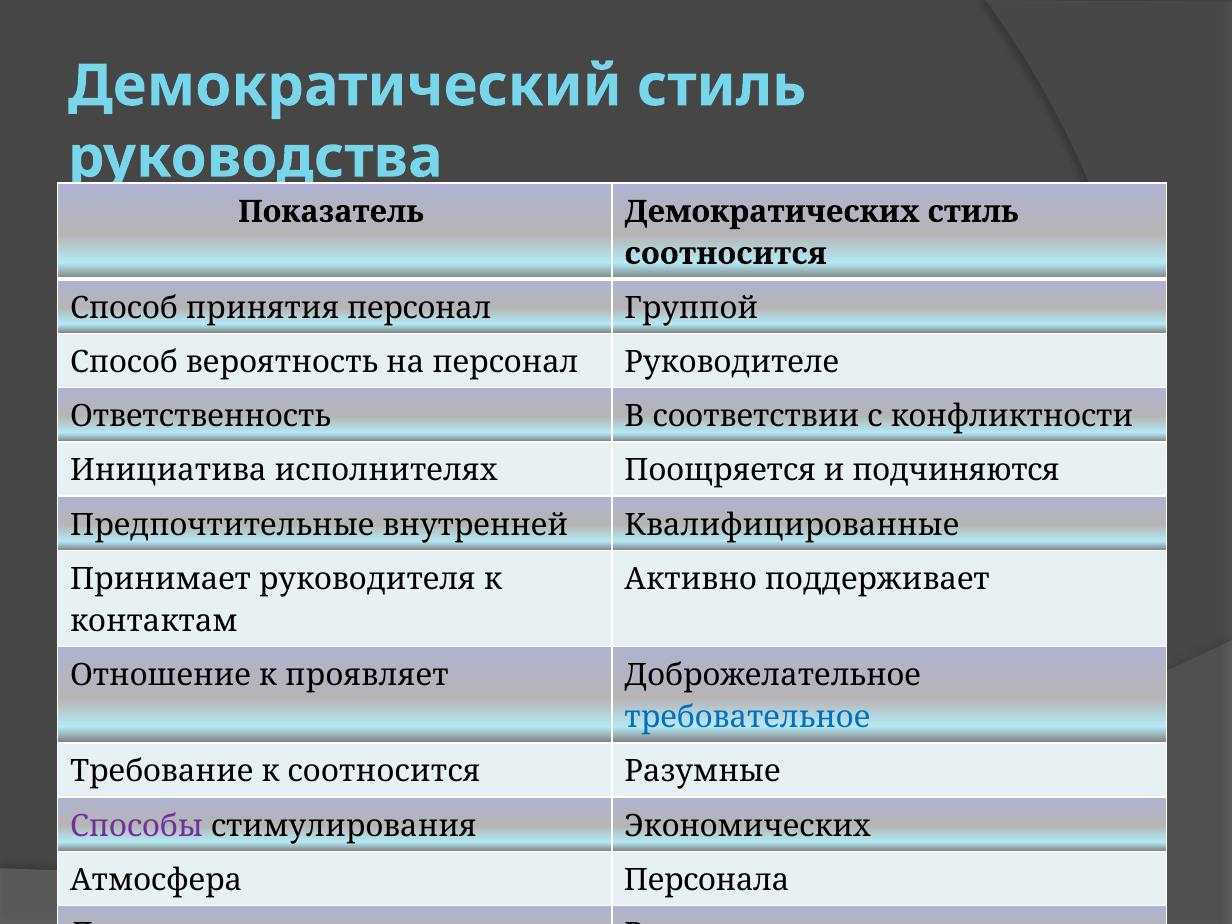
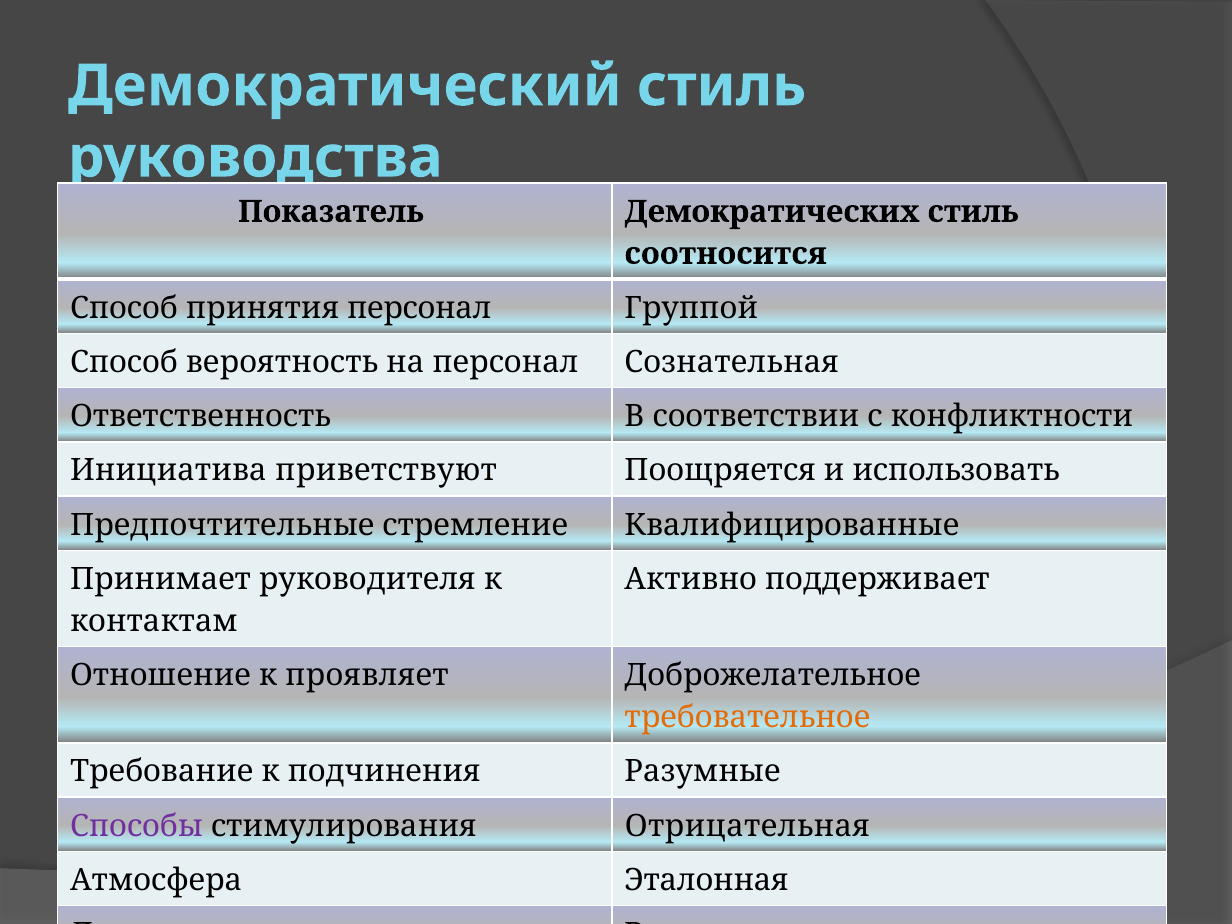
Руководителе: Руководителе -> Сознательная
исполнителях: исполнителях -> приветствуют
подчиняются: подчиняются -> использовать
внутренней: внутренней -> стремление
требовательное colour: blue -> orange
к соотносится: соотносится -> подчинения
Экономических: Экономических -> Отрицательная
Персонала: Персонала -> Эталонная
